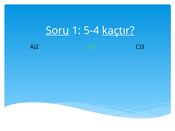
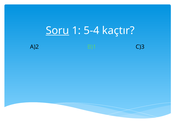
kaçtır underline: present -> none
